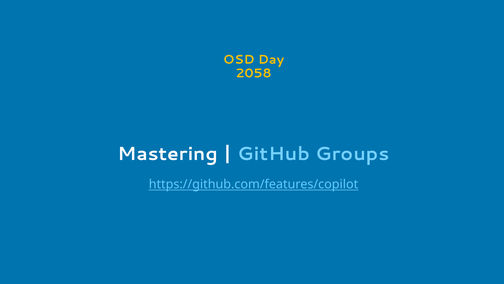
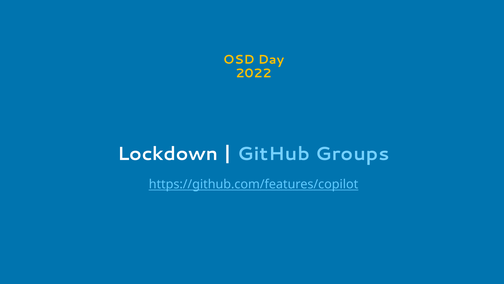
2058: 2058 -> 2022
Mastering: Mastering -> Lockdown
